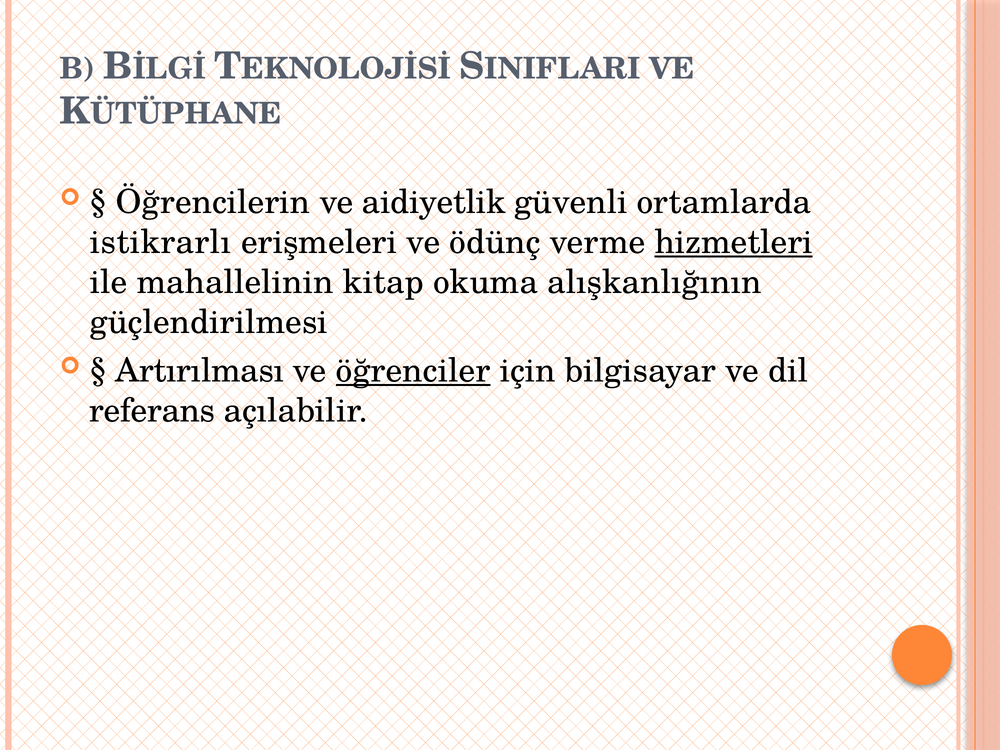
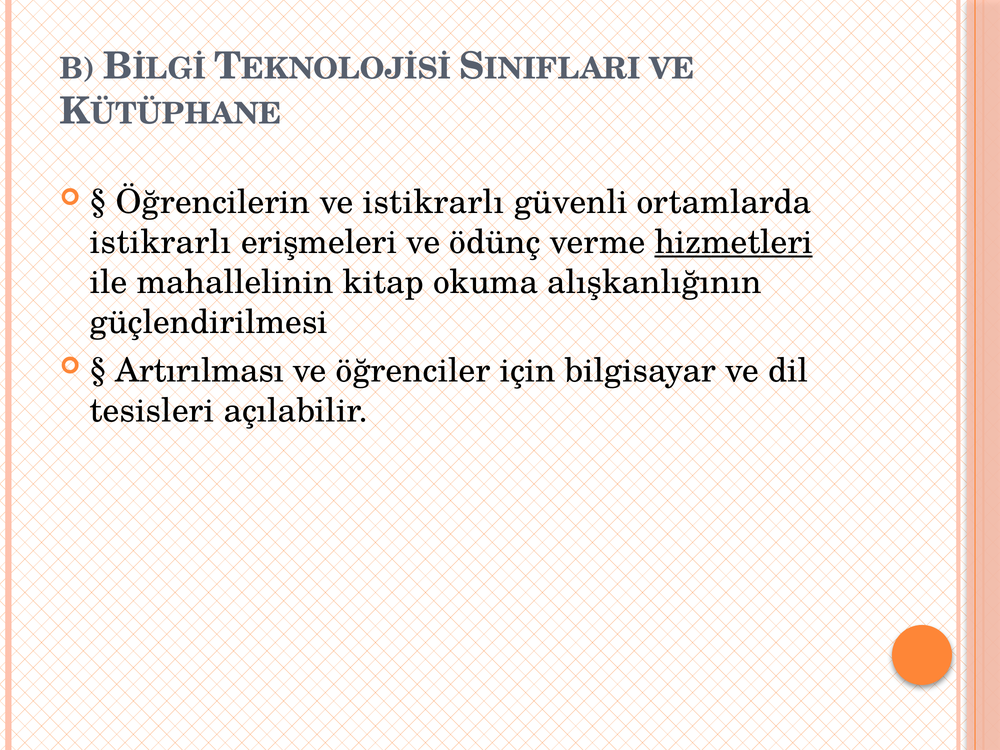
ve aidiyetlik: aidiyetlik -> istikrarlı
öğrenciler underline: present -> none
referans: referans -> tesisleri
